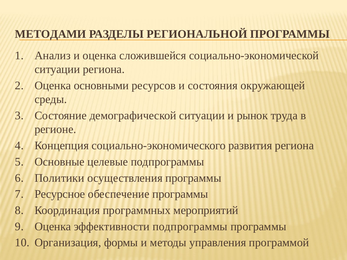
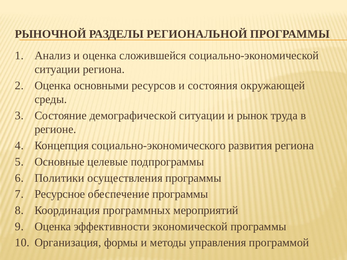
МЕТОДАМИ: МЕТОДАМИ -> РЫНОЧНОЙ
эффективности подпрограммы: подпрограммы -> экономической
